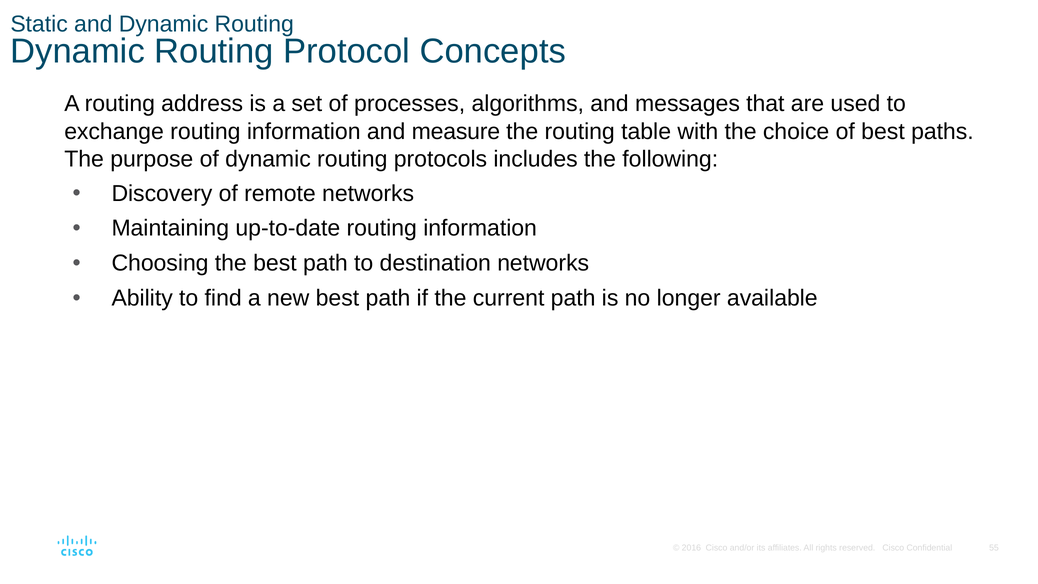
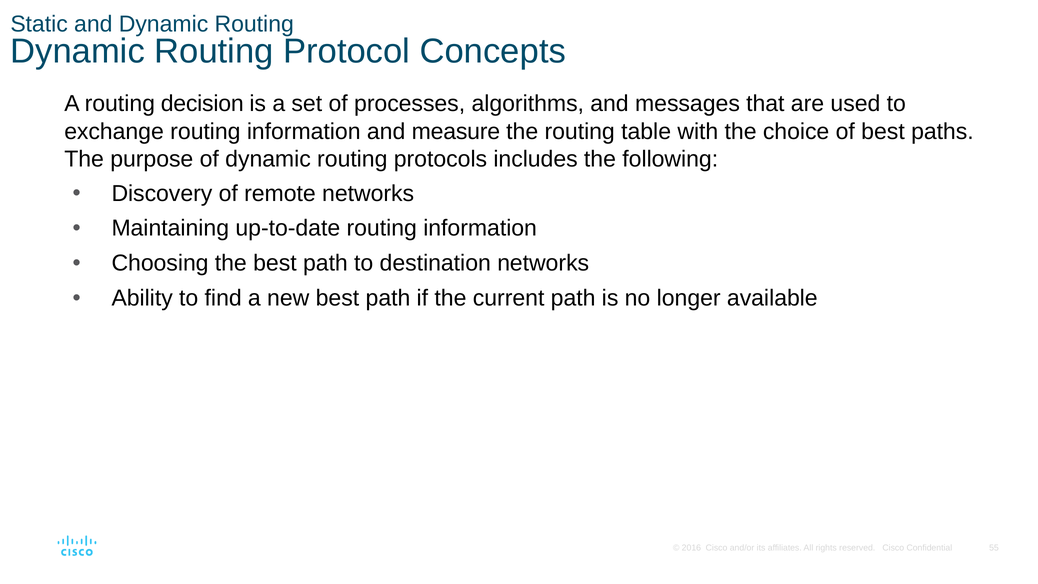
address: address -> decision
